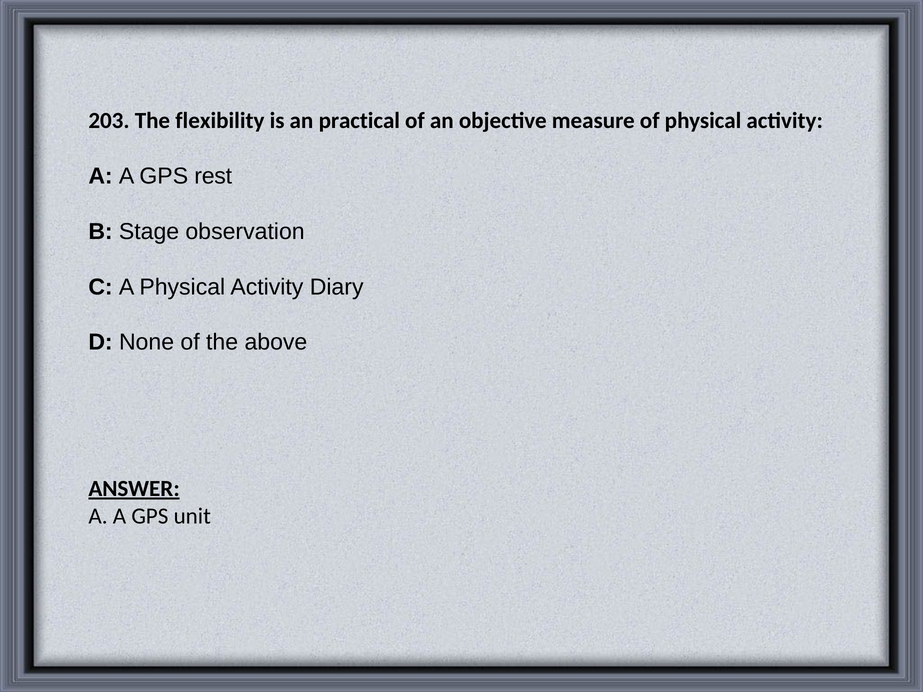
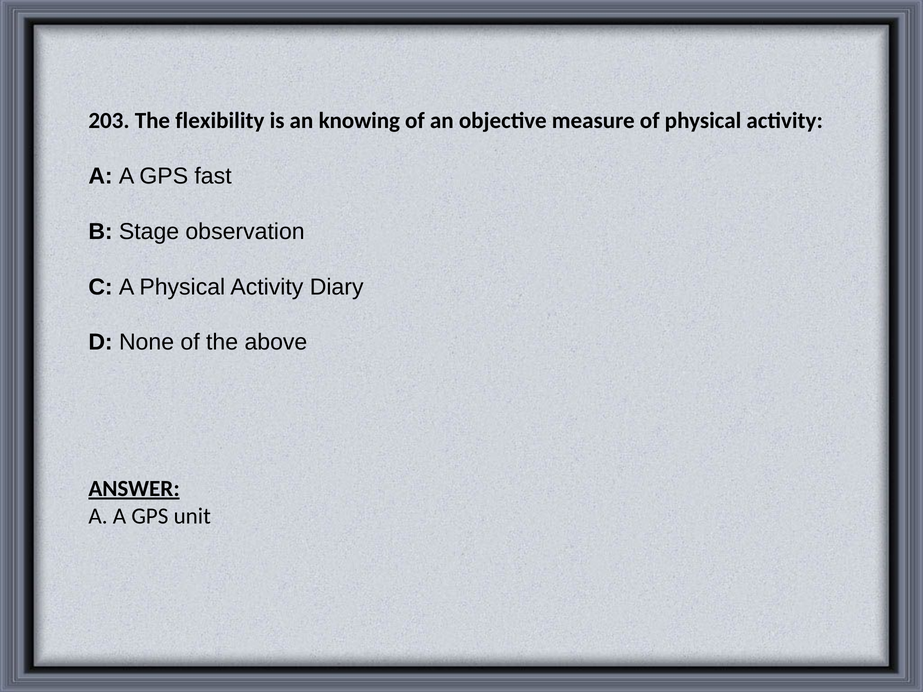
practical: practical -> knowing
rest: rest -> fast
